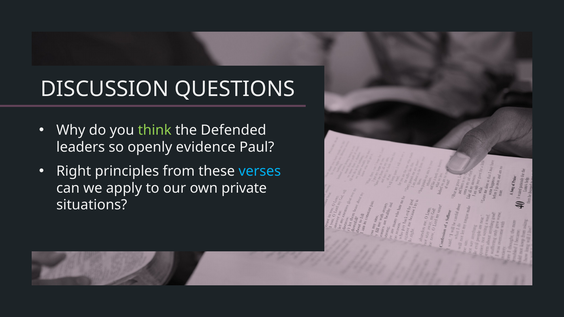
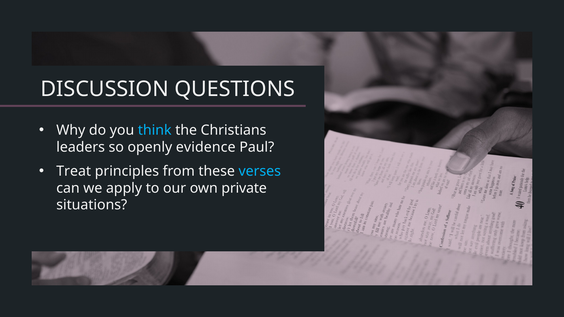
think colour: light green -> light blue
Defended: Defended -> Christians
Right: Right -> Treat
